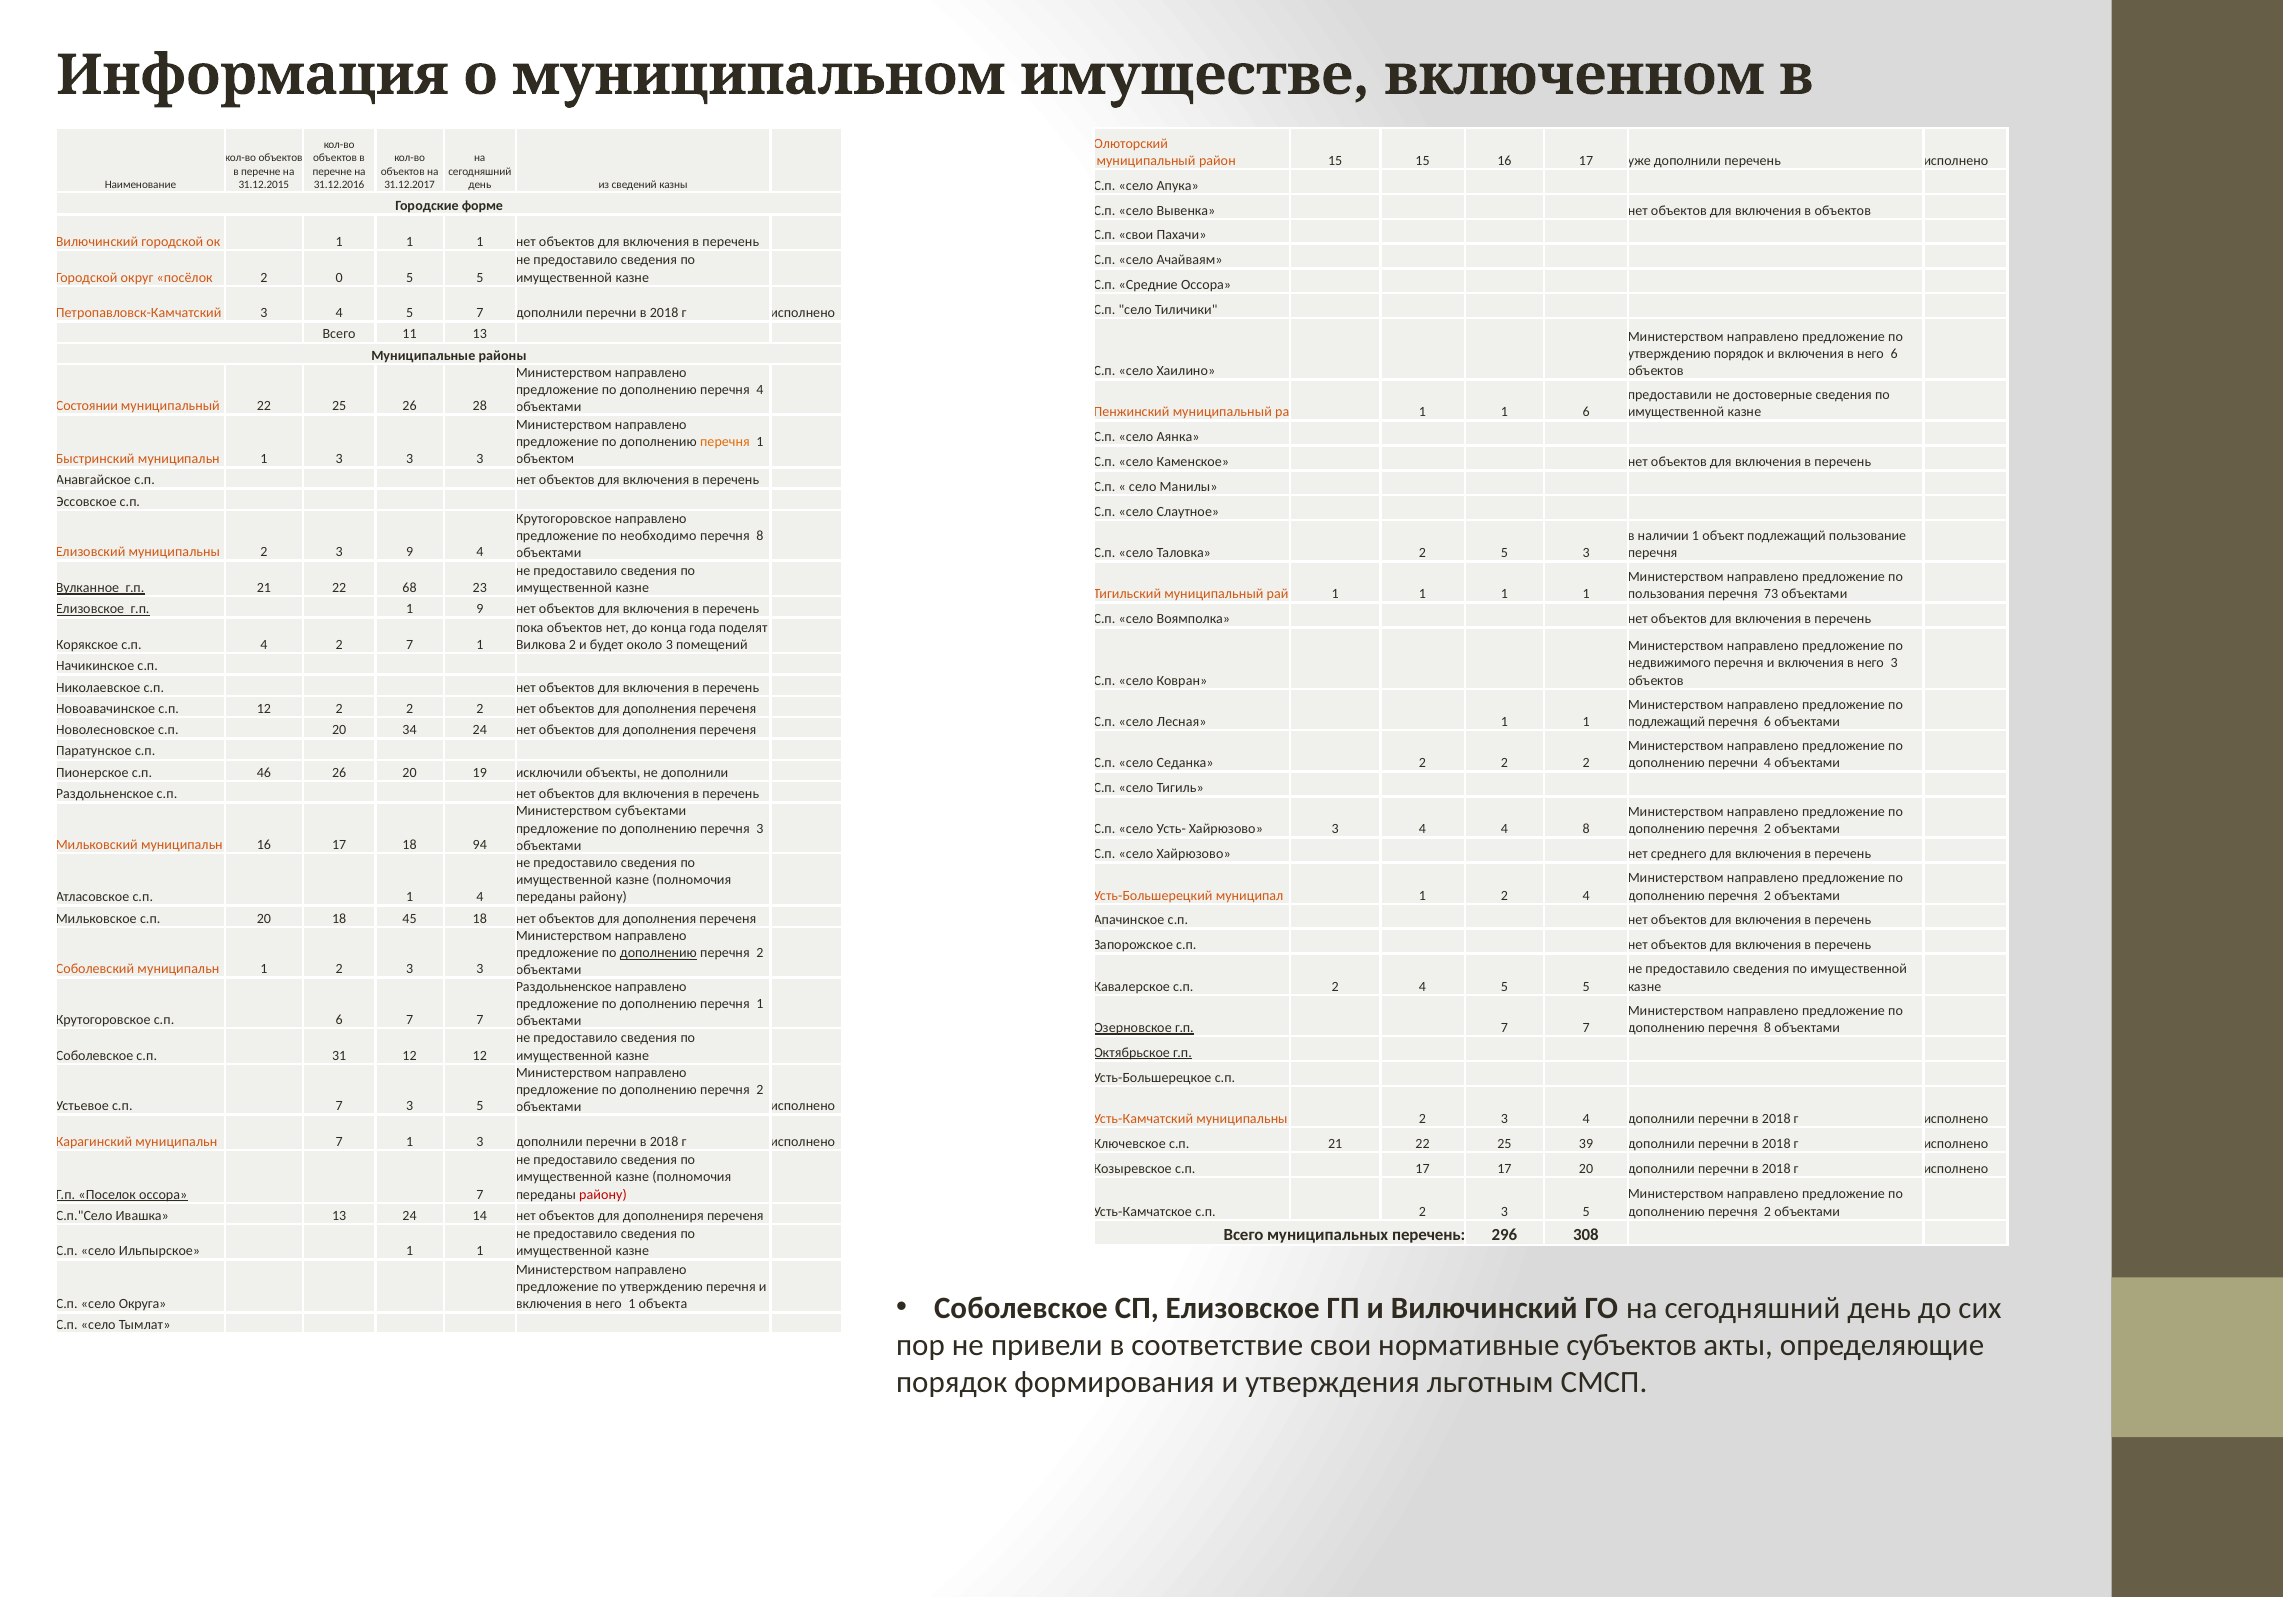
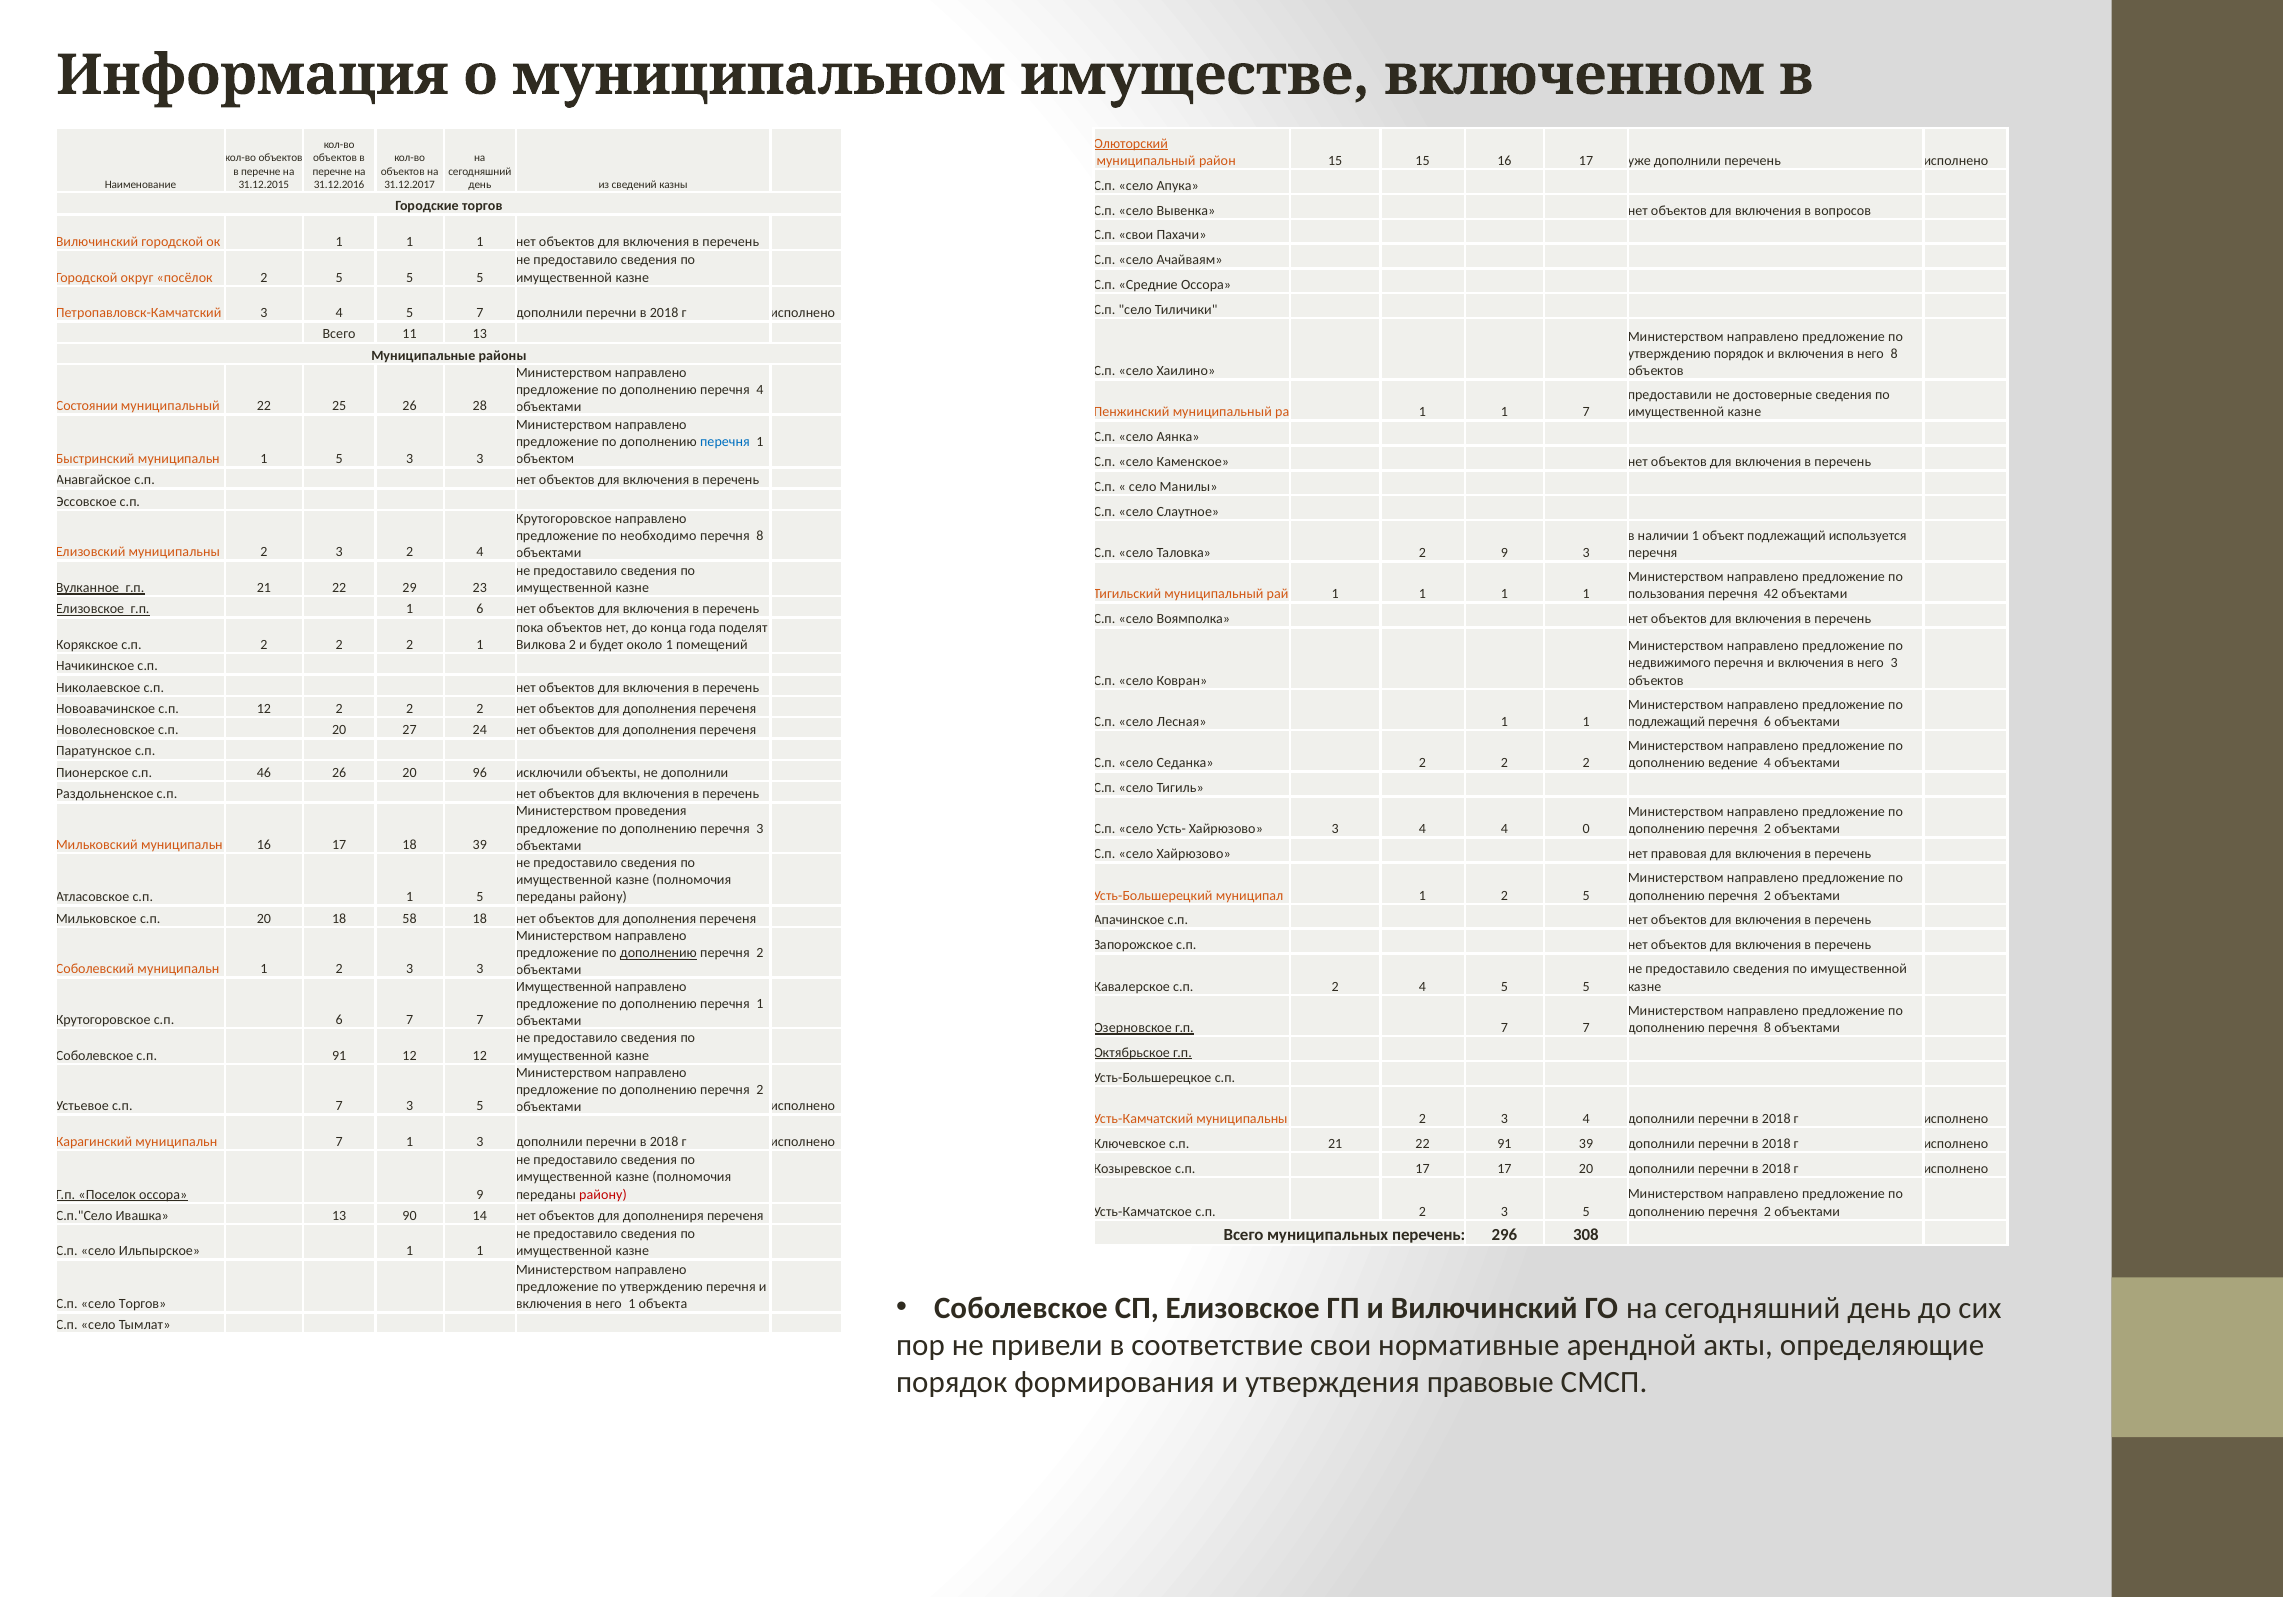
Олюторский underline: none -> present
Городские форме: форме -> торгов
в объектов: объектов -> вопросов
0 at (339, 277): 0 -> 5
него 6: 6 -> 8
1 6: 6 -> 7
перечня at (725, 442) colour: orange -> blue
3 at (339, 459): 3 -> 5
пользование: пользование -> используется
3 9: 9 -> 2
2 5: 5 -> 9
68: 68 -> 29
73: 73 -> 42
1 9: 9 -> 6
Корякское с.п 4: 4 -> 2
7 at (410, 645): 7 -> 2
около 3: 3 -> 1
34: 34 -> 27
дополнению перечни: перечни -> ведение
19: 19 -> 96
субъектами: субъектами -> проведения
4 8: 8 -> 0
18 94: 94 -> 39
среднего: среднего -> правовая
1 2 4: 4 -> 5
с.п 1 4: 4 -> 5
45: 45 -> 58
Раздольненское at (564, 986): Раздольненское -> Имущественной
с.п 31: 31 -> 91
21 22 25: 25 -> 91
оссора 7: 7 -> 9
13 24: 24 -> 90
село Округа: Округа -> Торгов
субъектов: субъектов -> арендной
льготным: льготным -> правовые
